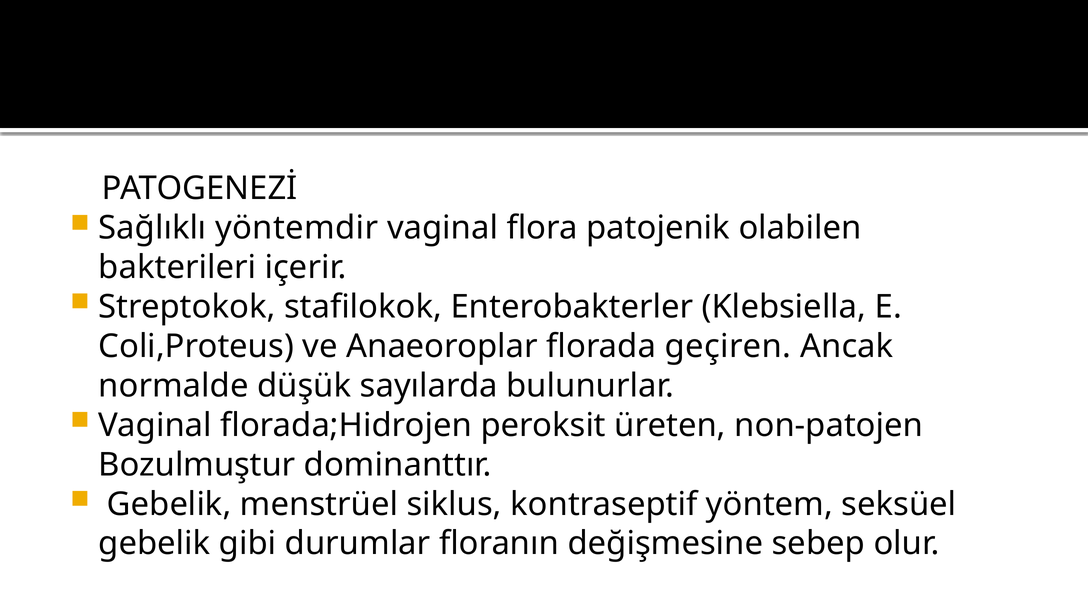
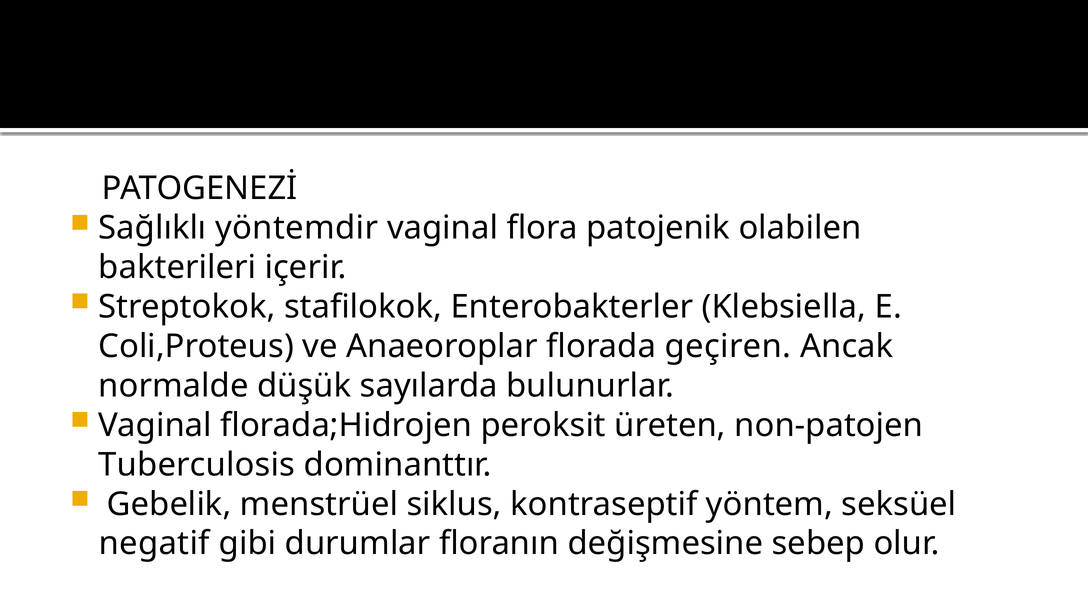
Bozulmuştur: Bozulmuştur -> Tuberculosis
gebelik at (154, 544): gebelik -> negatif
